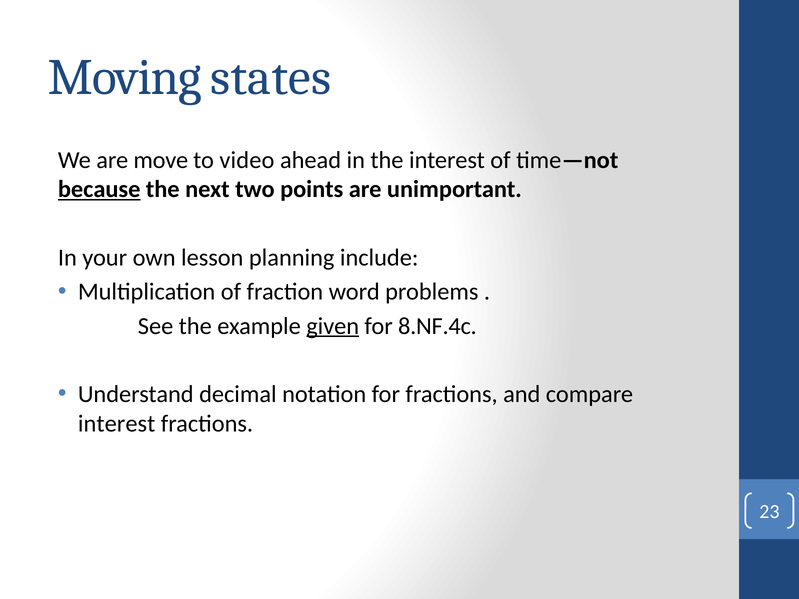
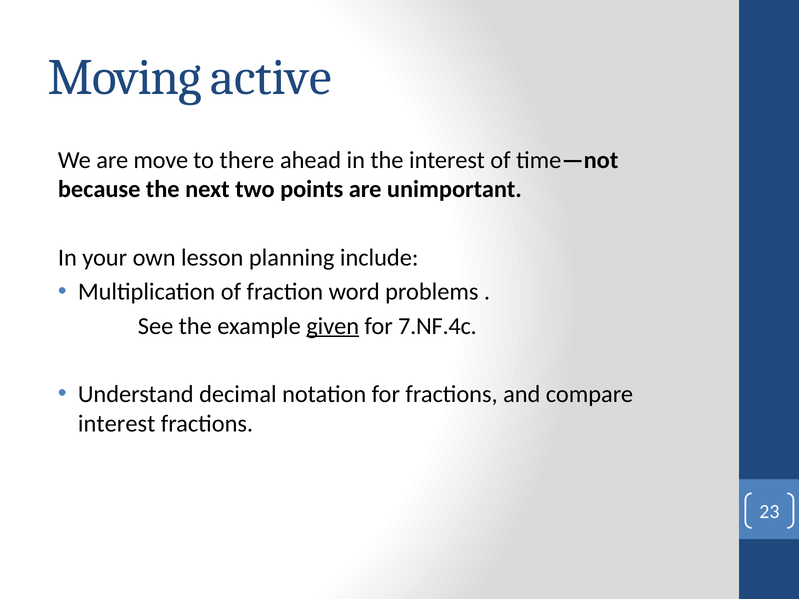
states: states -> active
video: video -> there
because underline: present -> none
8.NF.4c: 8.NF.4c -> 7.NF.4c
